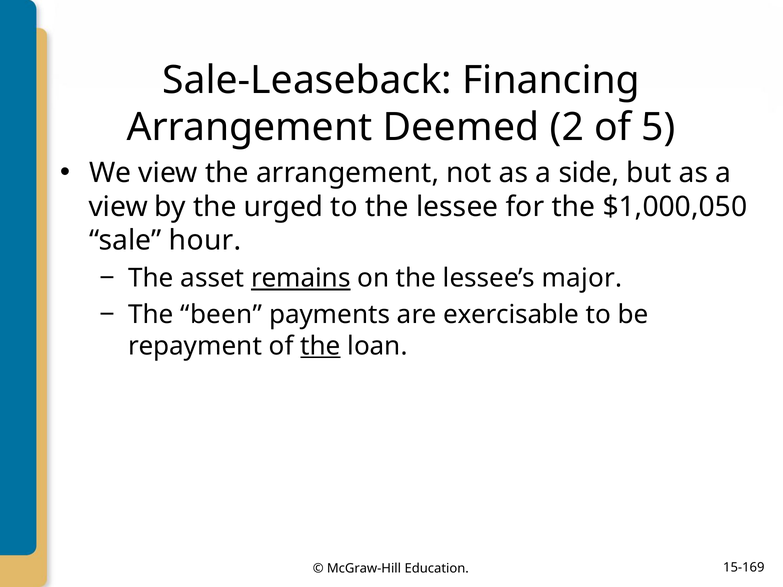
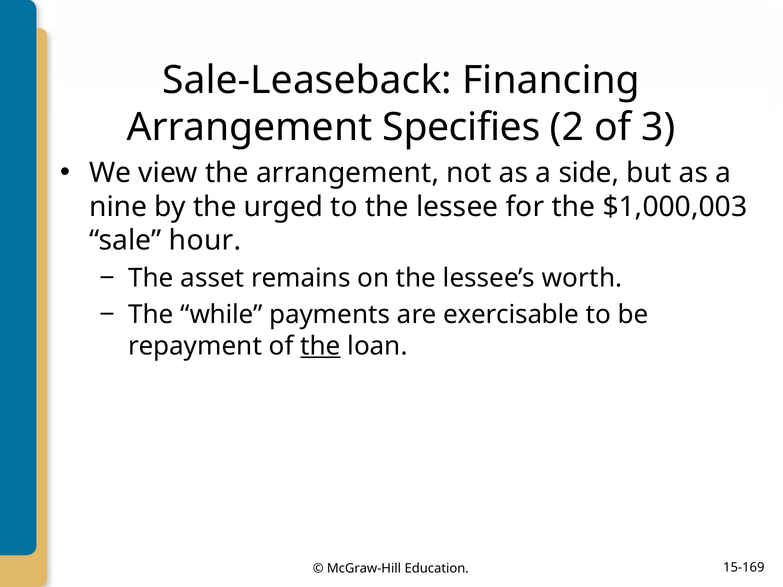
Deemed: Deemed -> Specifies
5: 5 -> 3
view at (118, 207): view -> nine
$1,000,050: $1,000,050 -> $1,000,003
remains underline: present -> none
major: major -> worth
been: been -> while
